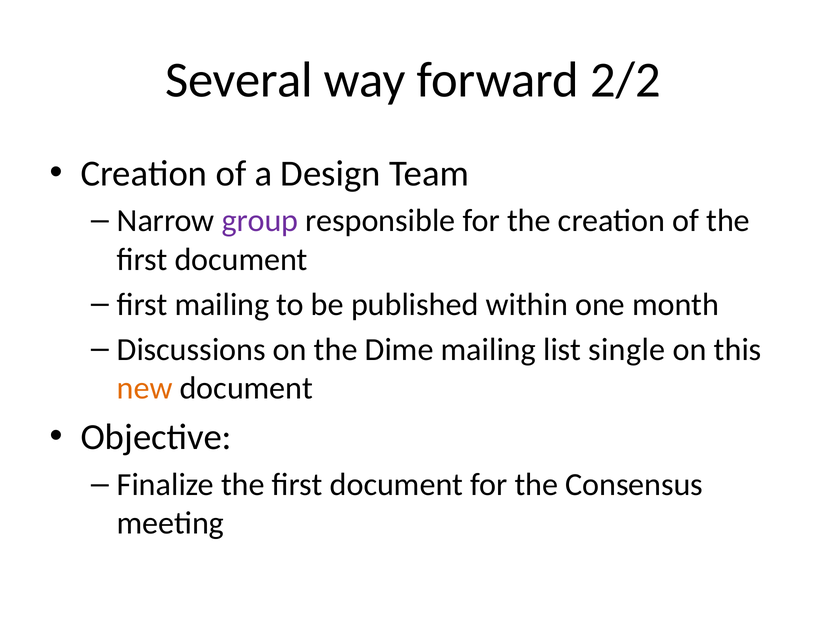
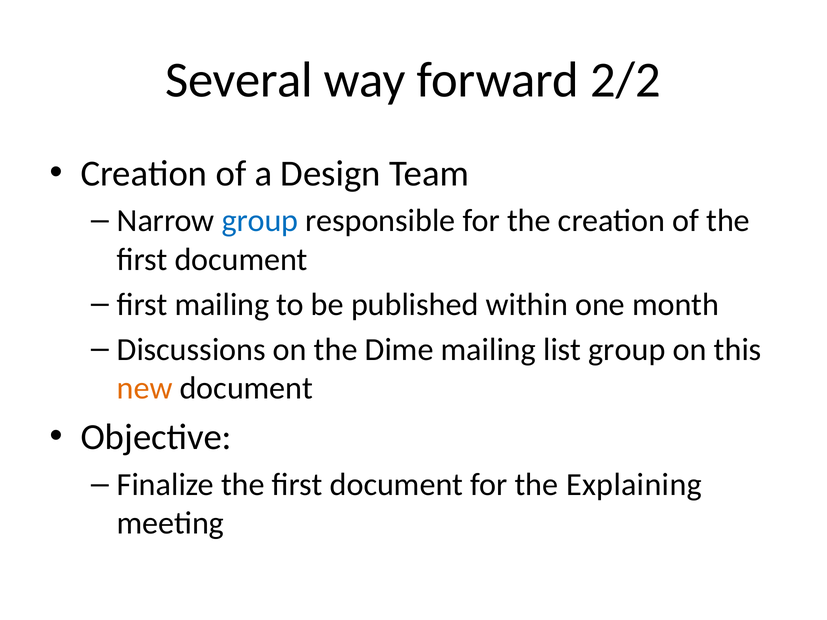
group at (260, 221) colour: purple -> blue
list single: single -> group
Consensus: Consensus -> Explaining
